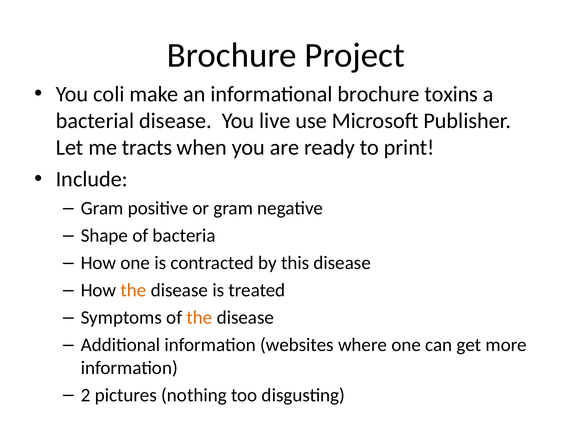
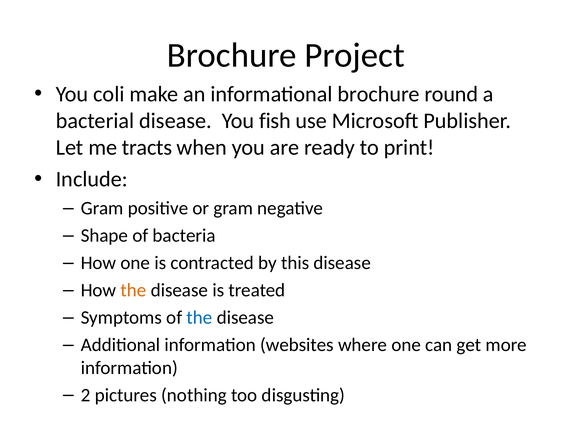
toxins: toxins -> round
live: live -> fish
the at (199, 318) colour: orange -> blue
